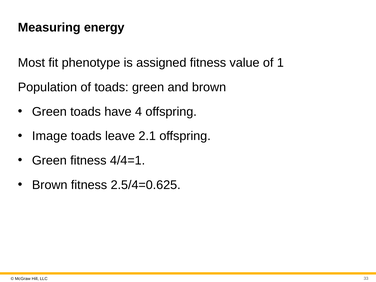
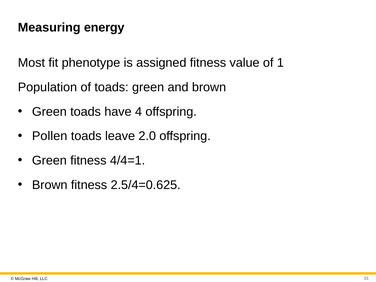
Image: Image -> Pollen
2.1: 2.1 -> 2.0
